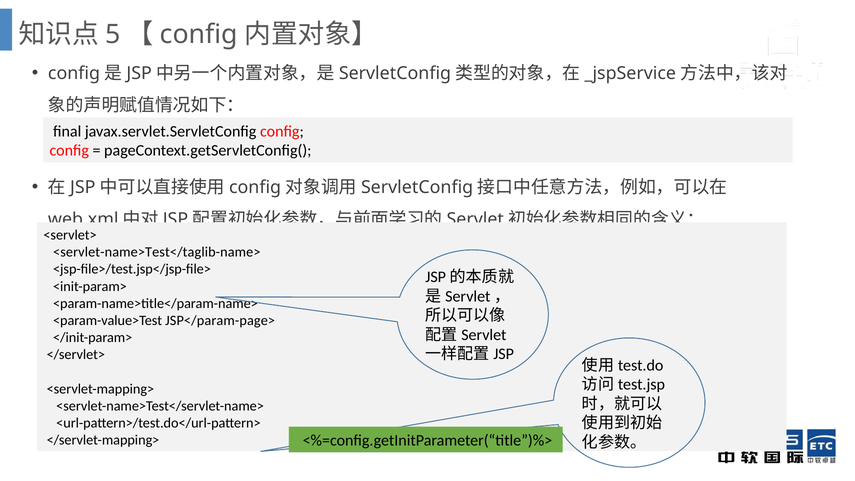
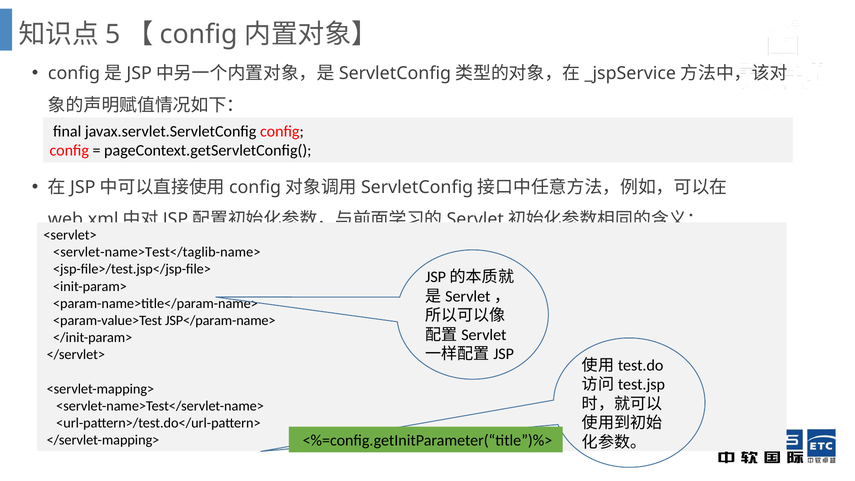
JSP</param-page>: JSP</param-page> -> JSP</param-name>
